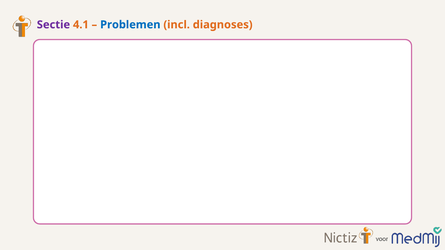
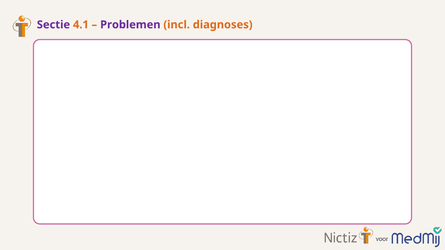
Problemen colour: blue -> purple
